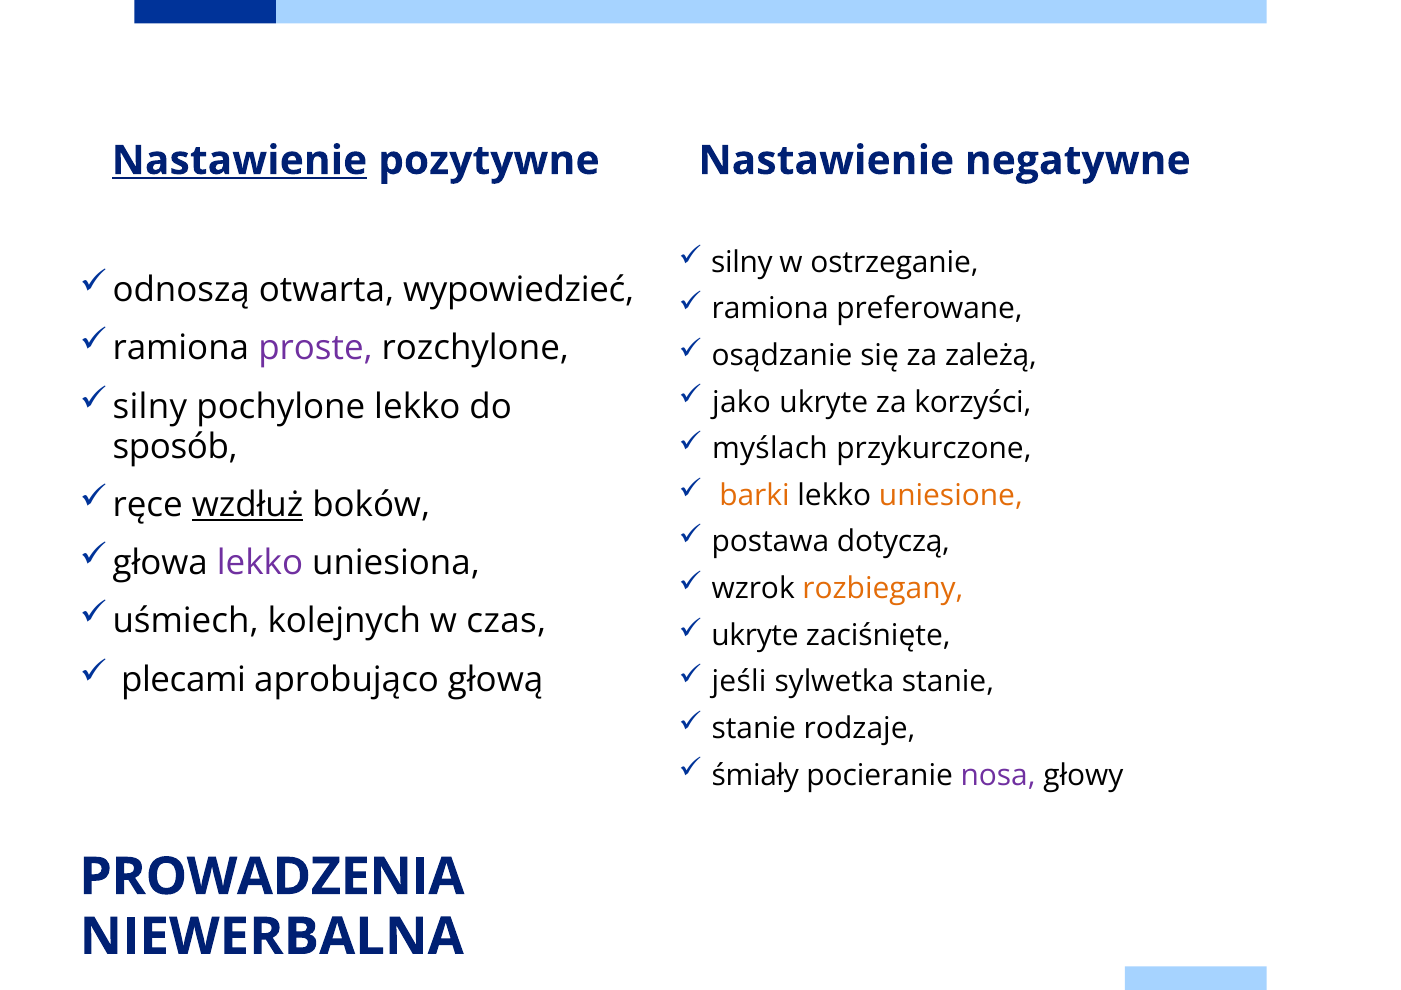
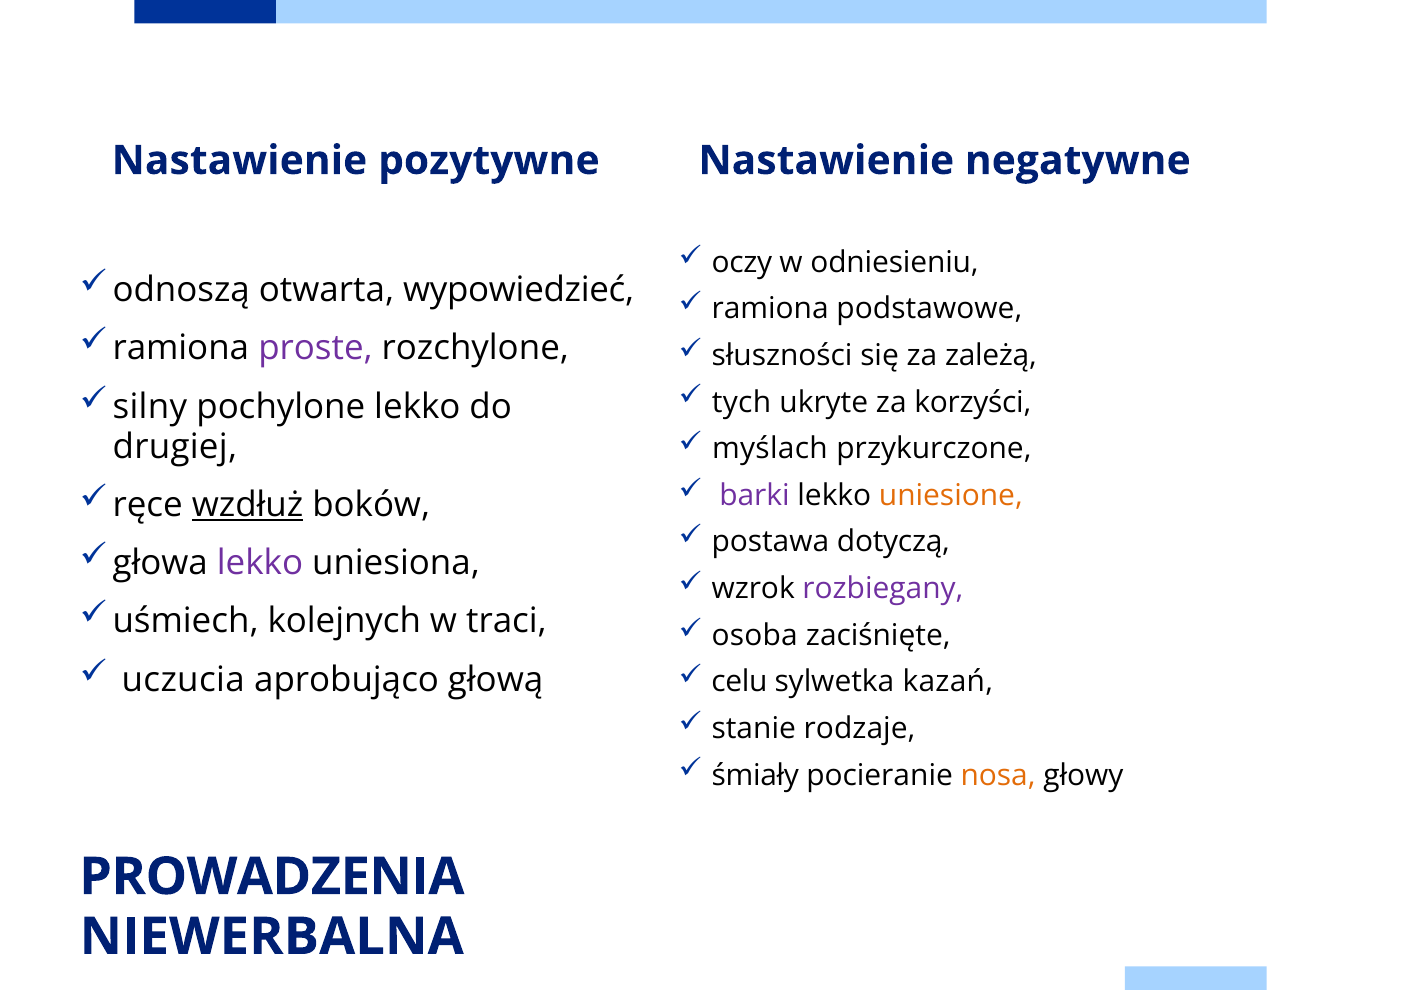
Nastawienie at (239, 161) underline: present -> none
silny at (742, 262): silny -> oczy
ostrzeganie: ostrzeganie -> odniesieniu
preferowane: preferowane -> podstawowe
osądzanie: osądzanie -> słuszności
jako: jako -> tych
sposób: sposób -> drugiej
barki colour: orange -> purple
rozbiegany colour: orange -> purple
czas: czas -> traci
ukryte at (755, 636): ukryte -> osoba
plecami: plecami -> uczucia
jeśli: jeśli -> celu
sylwetka stanie: stanie -> kazań
nosa colour: purple -> orange
